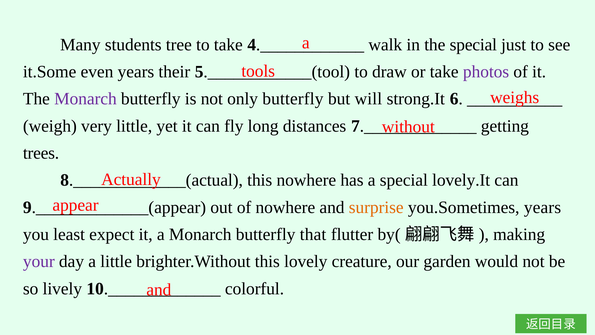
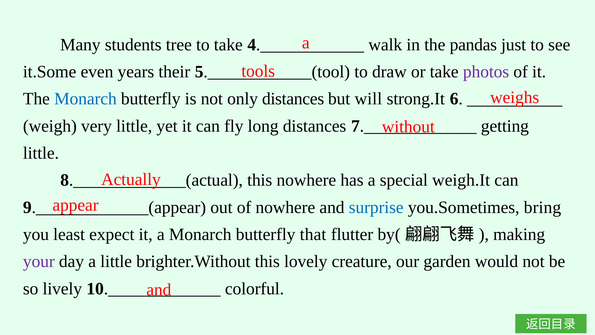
the special: special -> pandas
Monarch at (85, 99) colour: purple -> blue
only butterfly: butterfly -> distances
trees at (41, 153): trees -> little
lovely.It: lovely.It -> weigh.It
surprise colour: orange -> blue
you.Sometimes years: years -> bring
